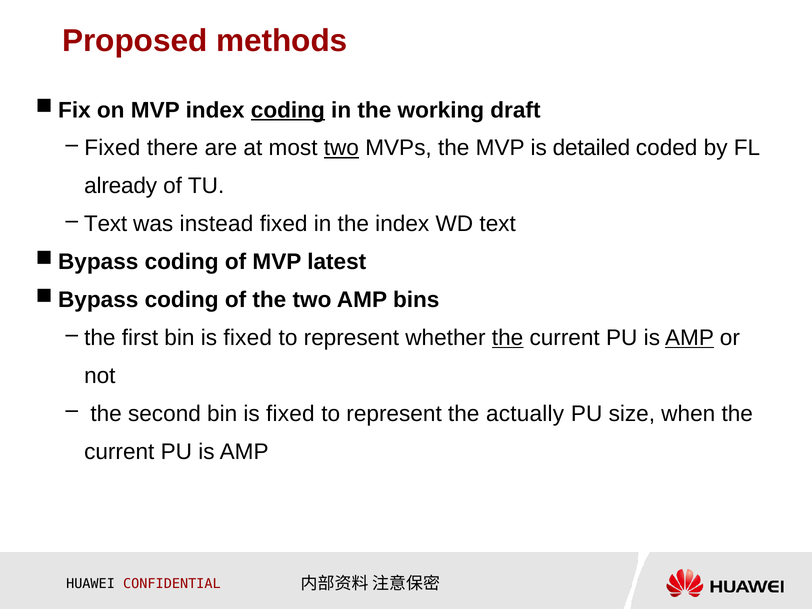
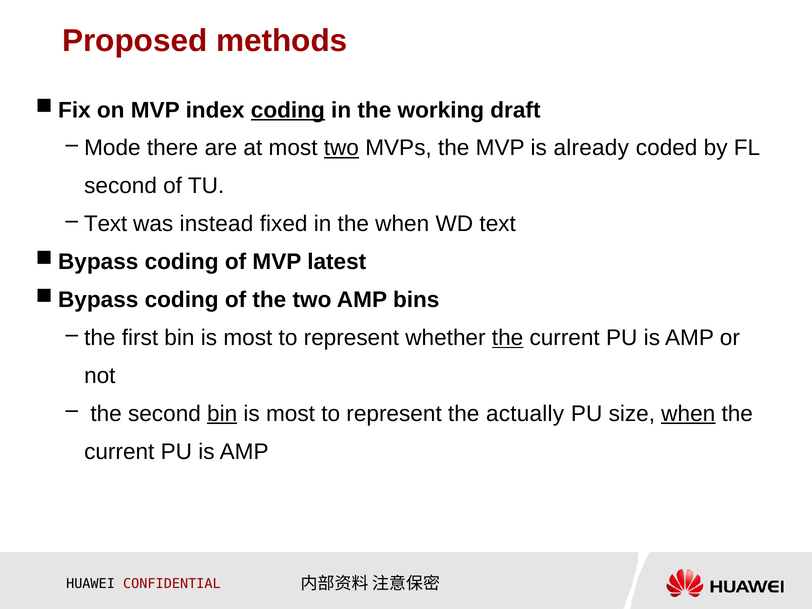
Fixed at (112, 148): Fixed -> Mode
detailed: detailed -> already
already at (121, 186): already -> second
the index: index -> when
first bin is fixed: fixed -> most
AMP at (690, 338) underline: present -> none
bin at (222, 414) underline: none -> present
fixed at (290, 414): fixed -> most
when at (688, 414) underline: none -> present
